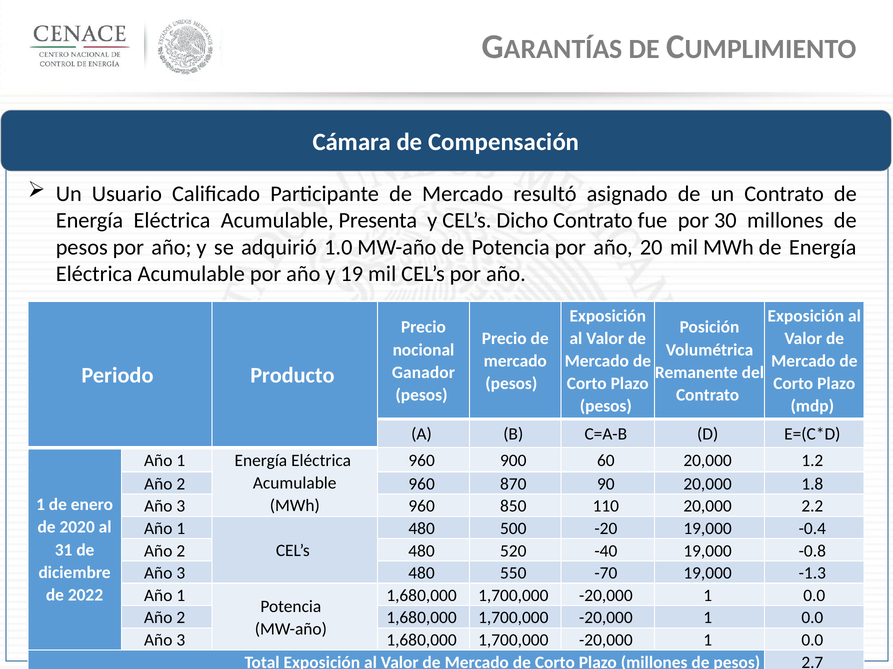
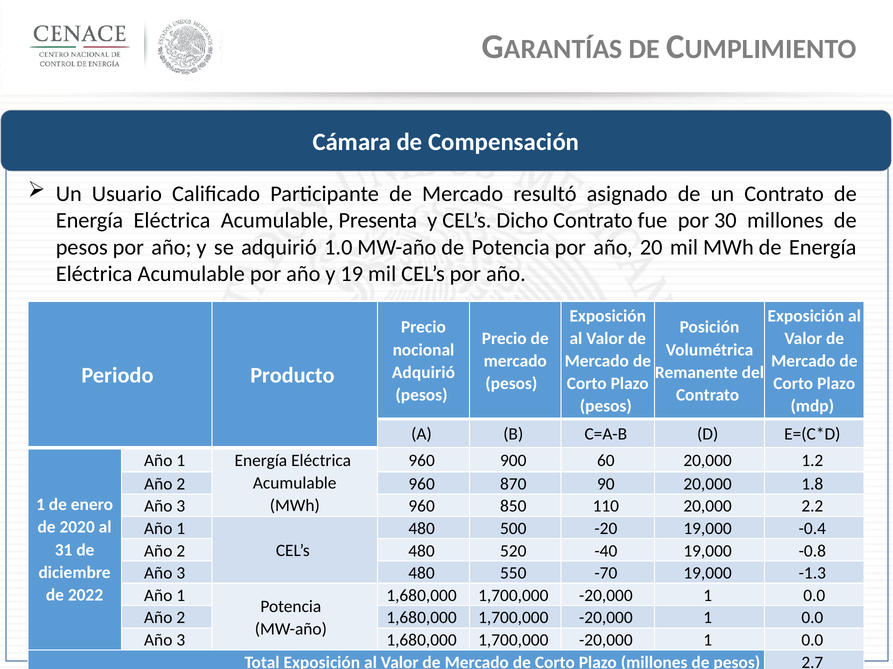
Ganador at (423, 373): Ganador -> Adquirió
